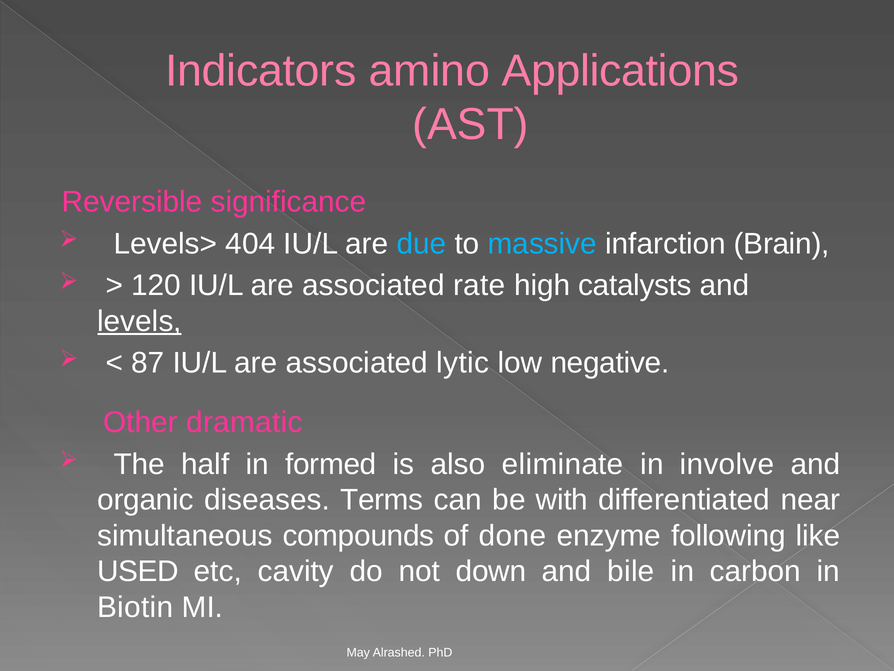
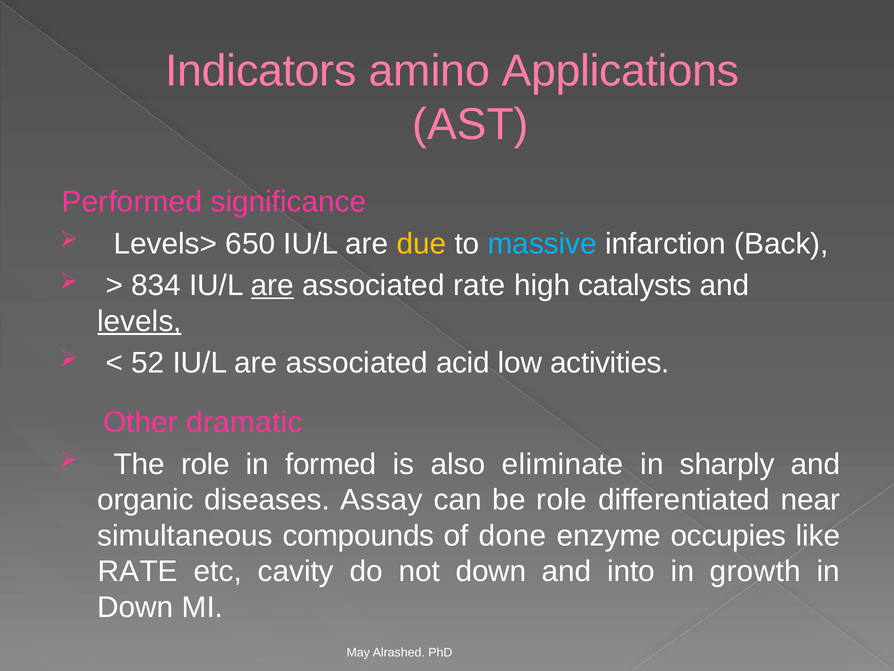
Reversible: Reversible -> Performed
404: 404 -> 650
due colour: light blue -> yellow
Brain: Brain -> Back
120: 120 -> 834
are at (272, 285) underline: none -> present
87: 87 -> 52
lytic: lytic -> acid
negative: negative -> activities
The half: half -> role
involve: involve -> sharply
Terms: Terms -> Assay
be with: with -> role
following: following -> occupies
USED at (138, 571): USED -> RATE
bile: bile -> into
carbon: carbon -> growth
Biotin at (135, 607): Biotin -> Down
